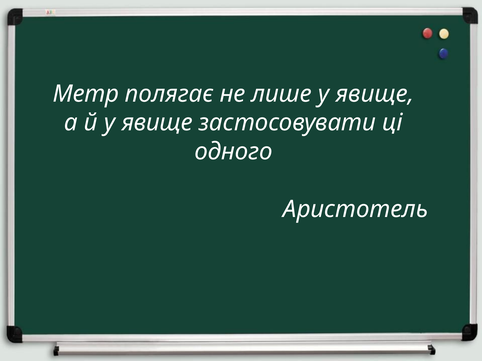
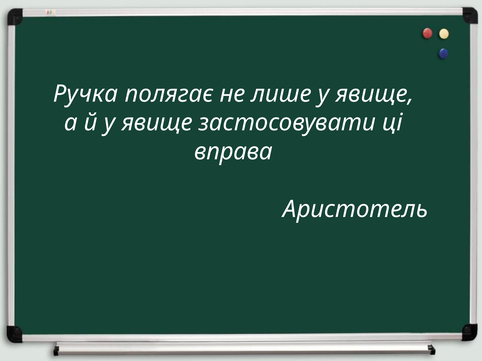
Метр: Метр -> Ручка
одного: одного -> вправа
